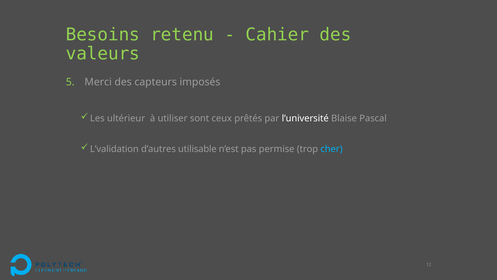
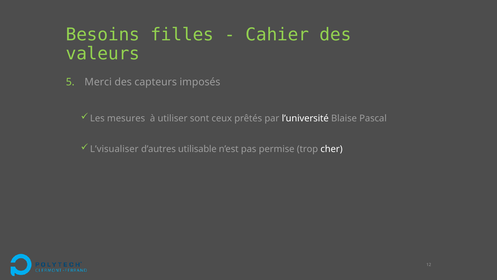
retenu: retenu -> filles
ultérieur: ultérieur -> mesures
L’validation: L’validation -> L’visualiser
cher colour: light blue -> white
